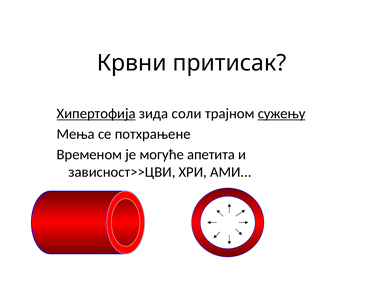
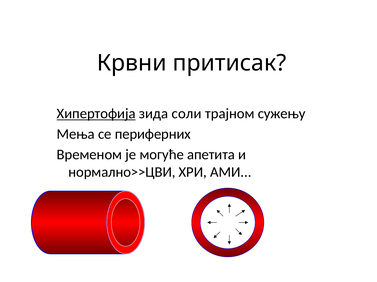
сужењу underline: present -> none
потхрањене: потхрањене -> периферних
зависност>>ЦВИ: зависност>>ЦВИ -> нормално>>ЦВИ
